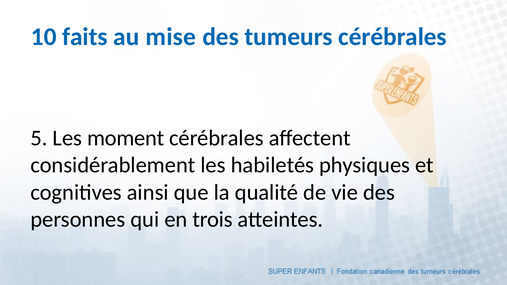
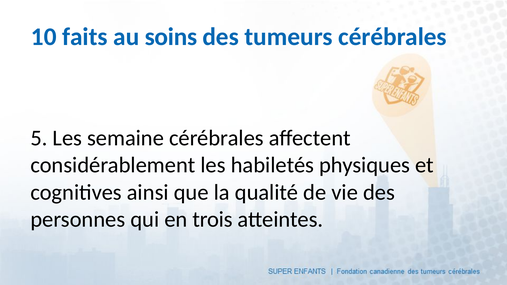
mise: mise -> soins
moment: moment -> semaine
